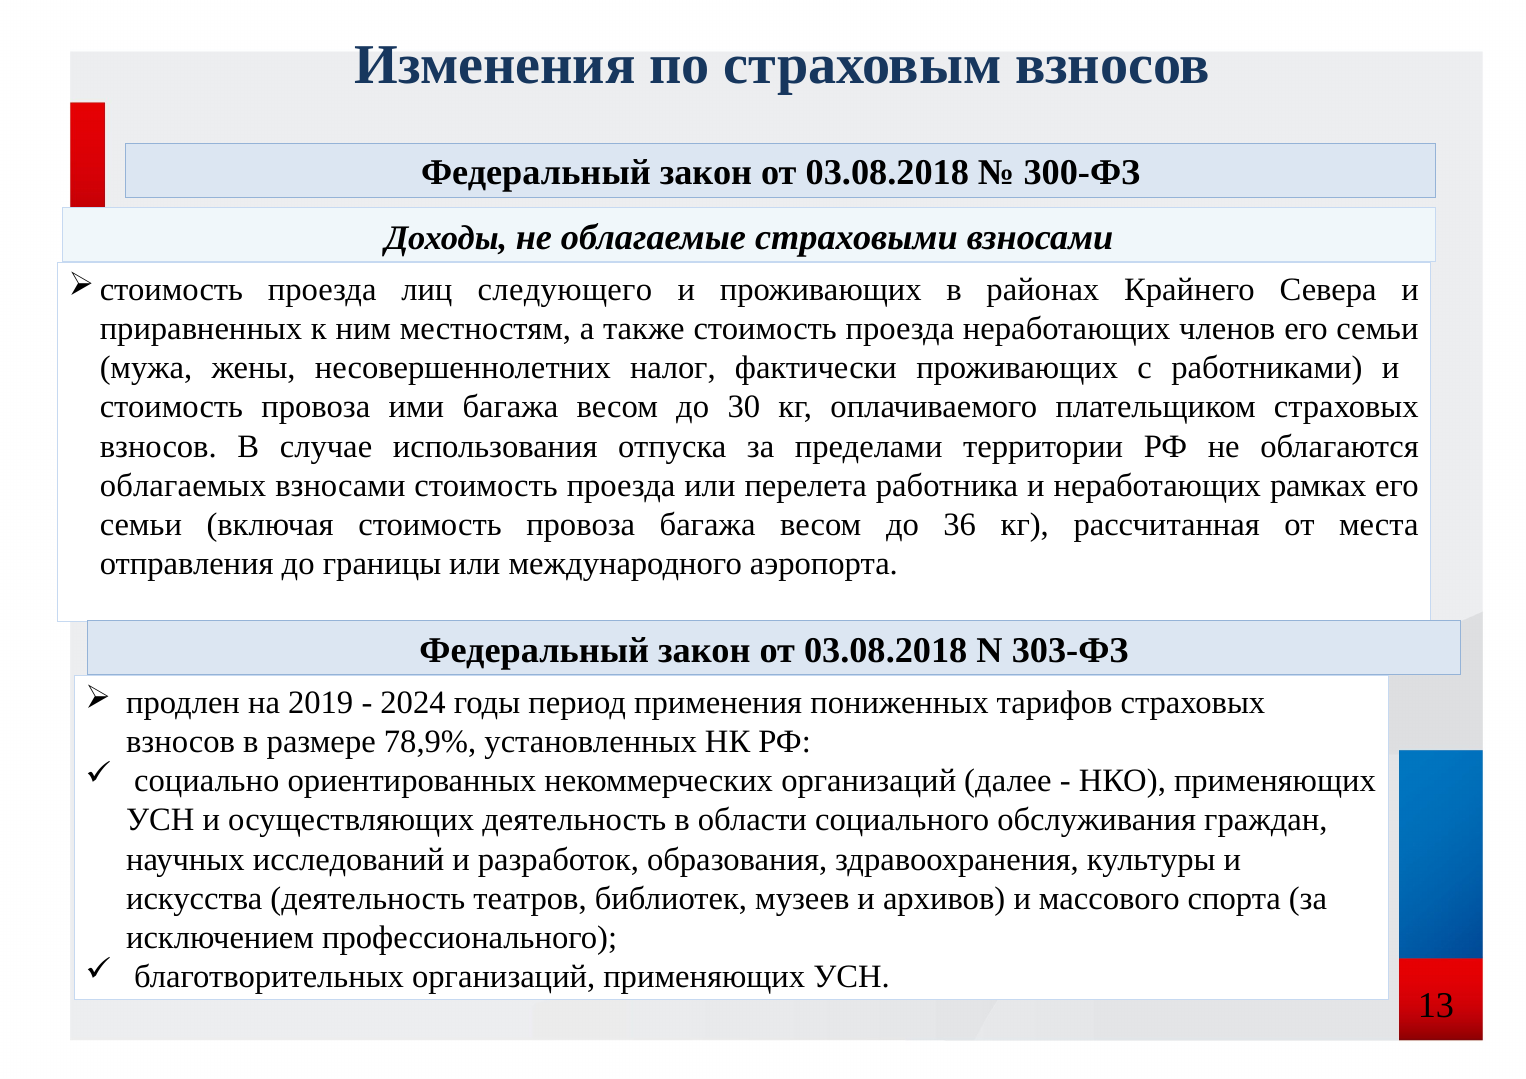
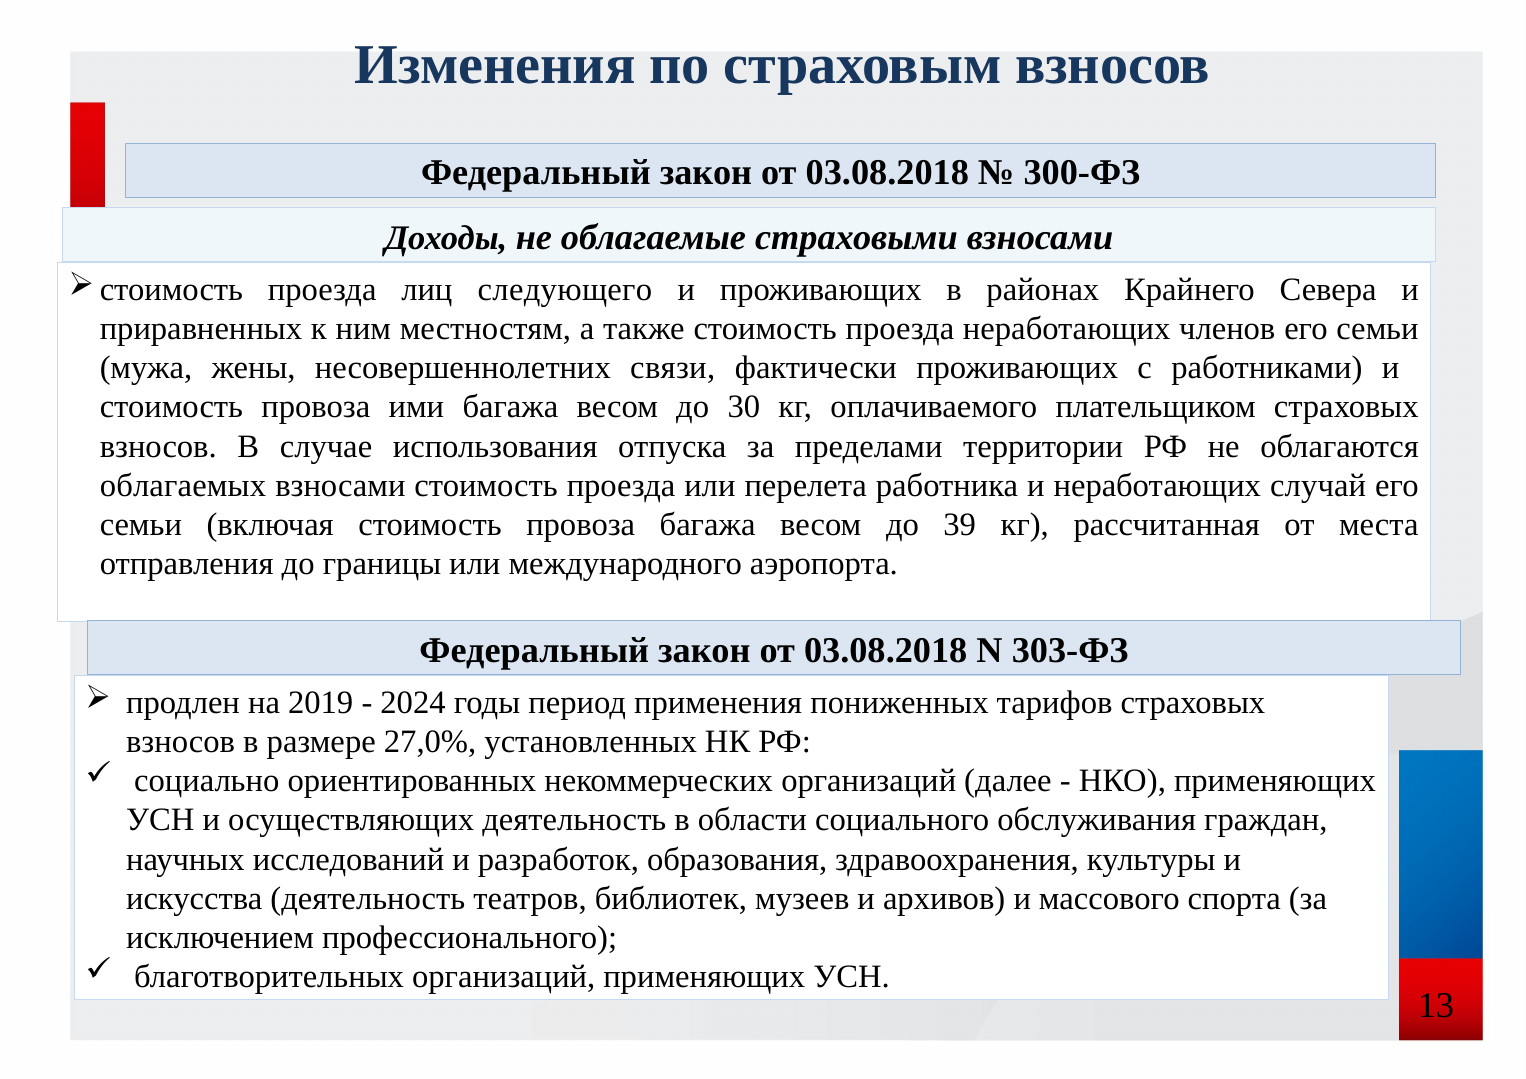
налог: налог -> связи
рамках: рамках -> случай
36: 36 -> 39
78,9%: 78,9% -> 27,0%
